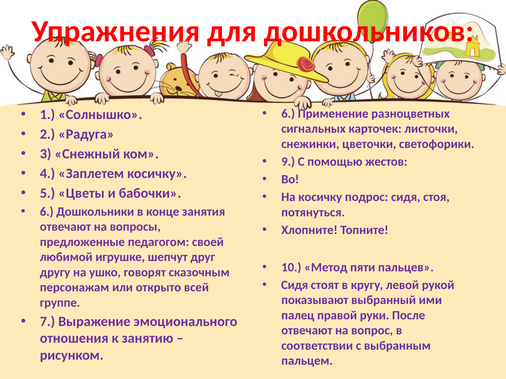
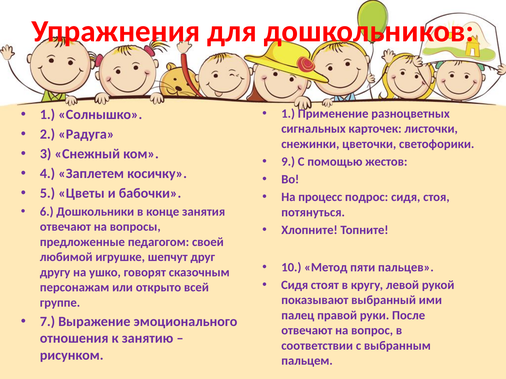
6 at (288, 114): 6 -> 1
На косичку: косичку -> процесс
